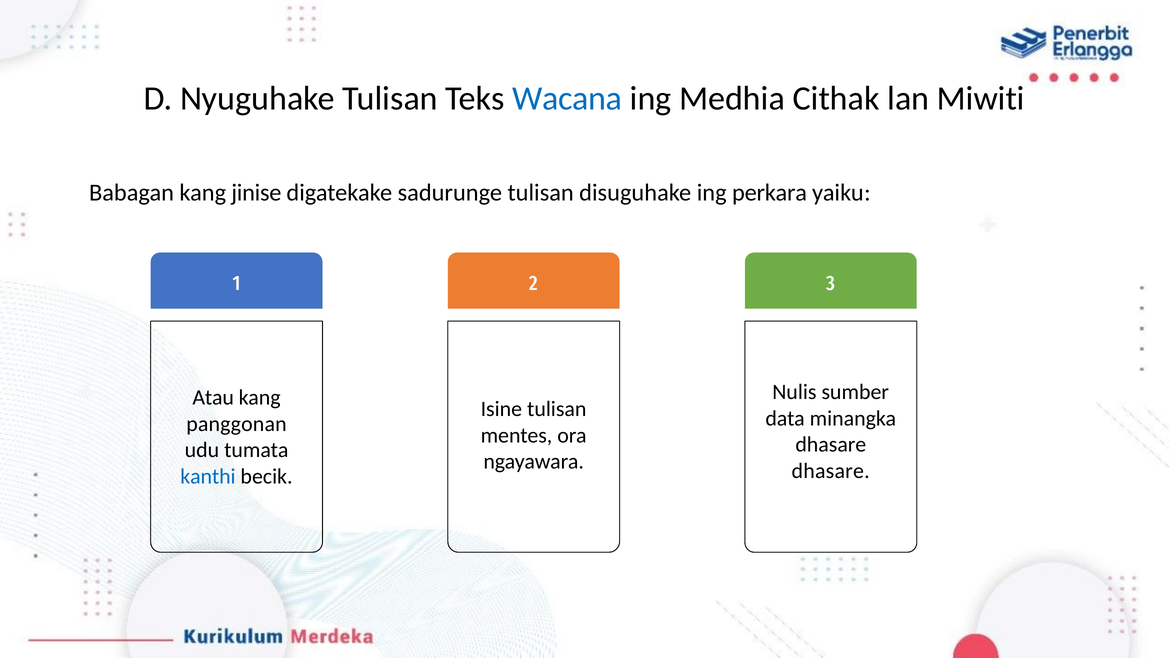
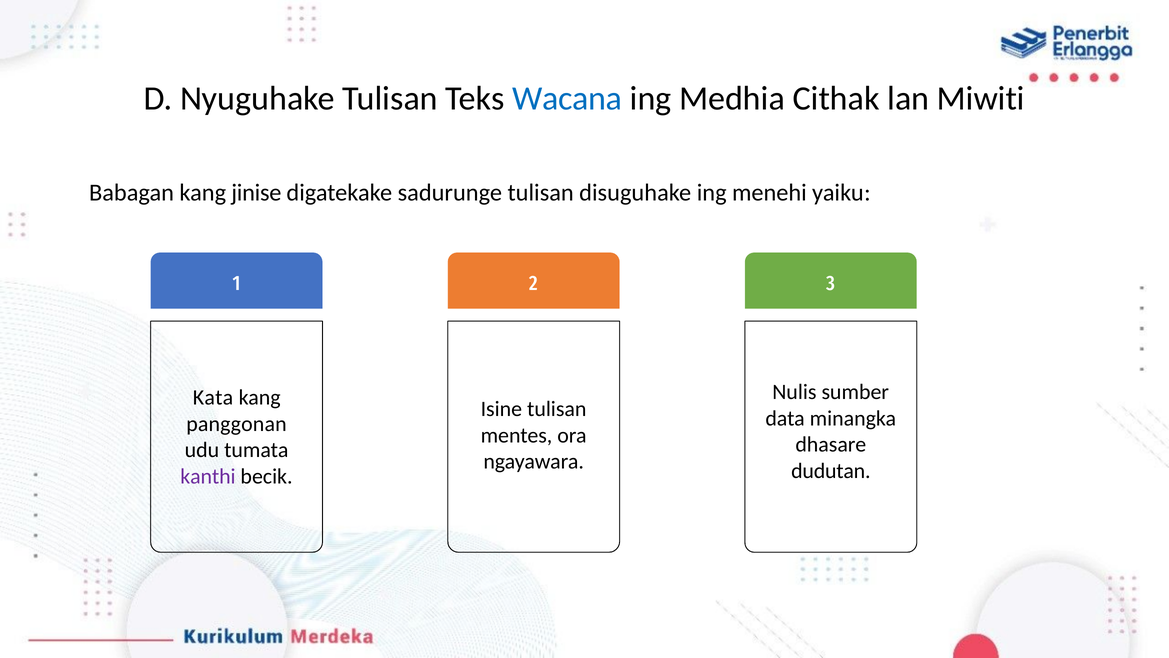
perkara: perkara -> menehi
Atau: Atau -> Kata
dhasare at (831, 471): dhasare -> dudutan
kanthi colour: blue -> purple
